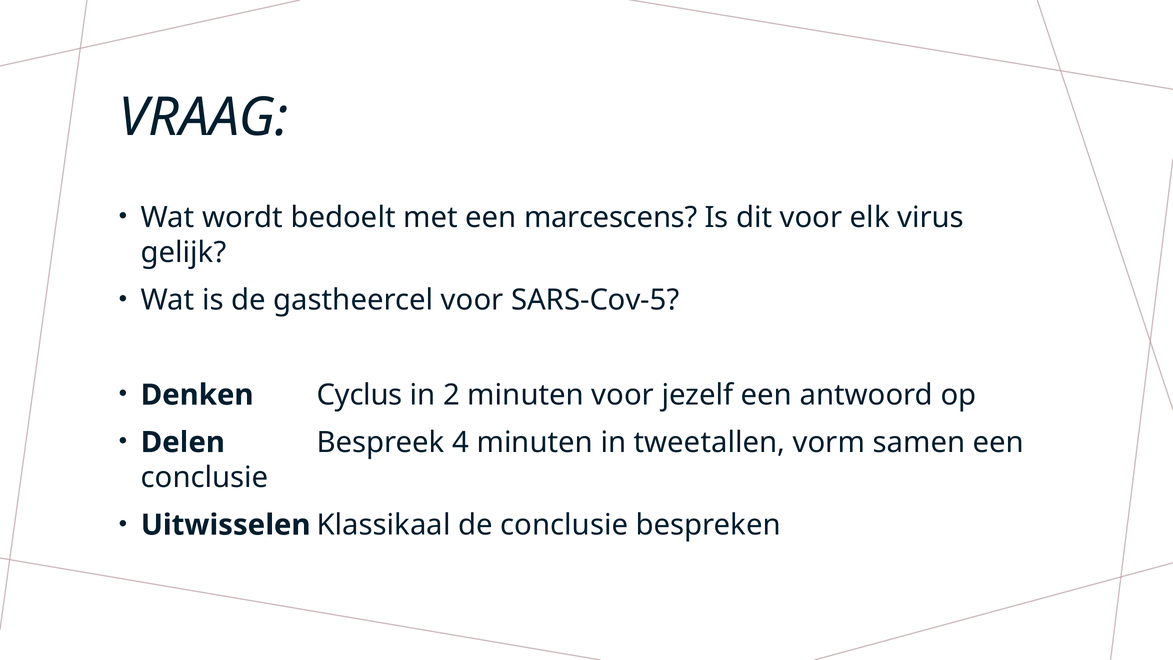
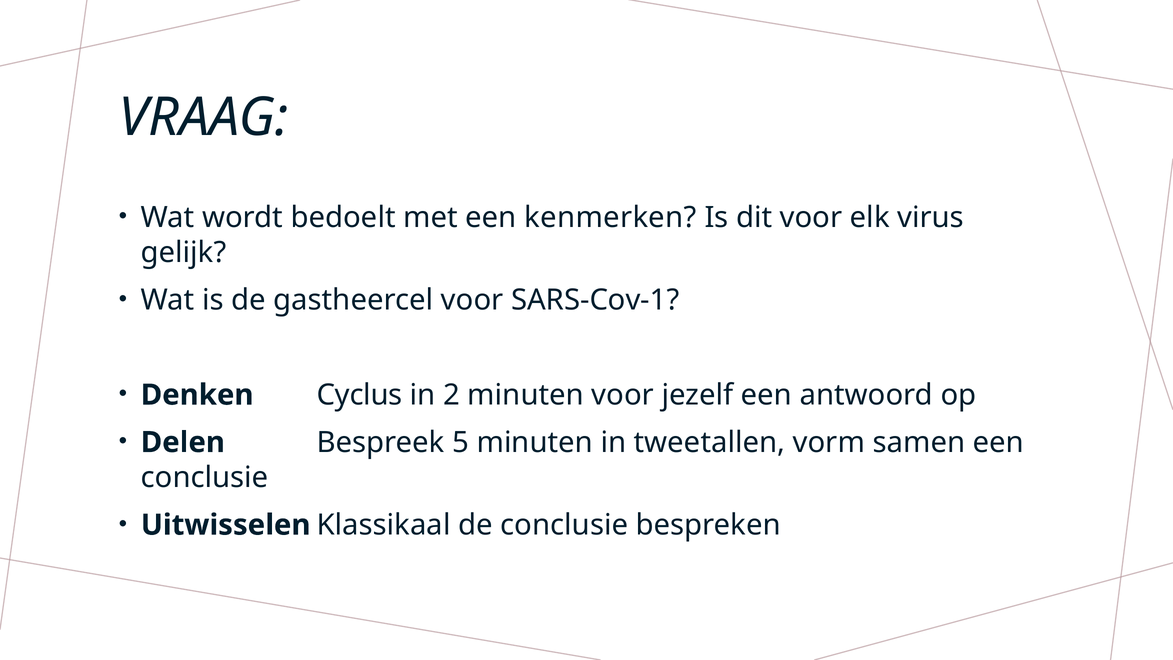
marcescens: marcescens -> kenmerken
SARS-Cov-5: SARS-Cov-5 -> SARS-Cov-1
4: 4 -> 5
